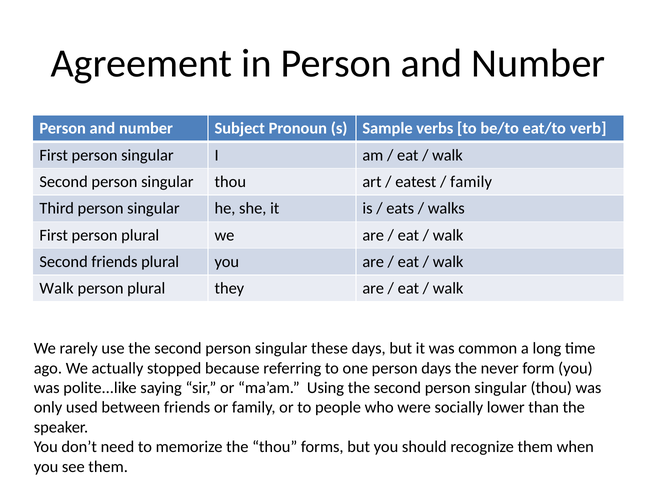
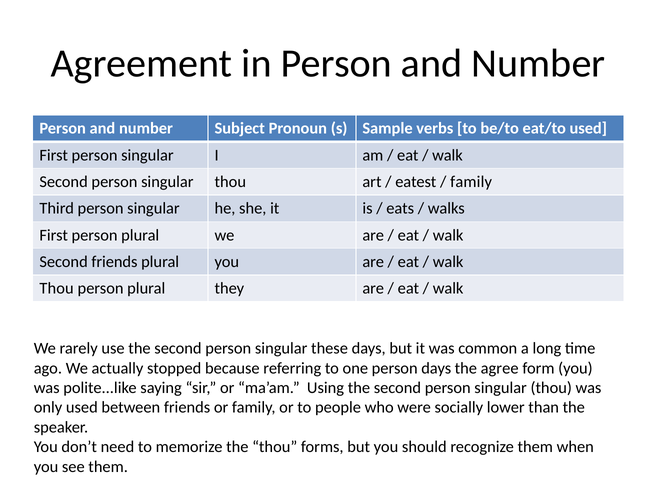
eat/to verb: verb -> used
Walk at (57, 288): Walk -> Thou
never: never -> agree
